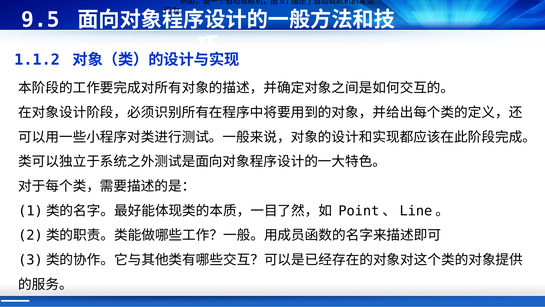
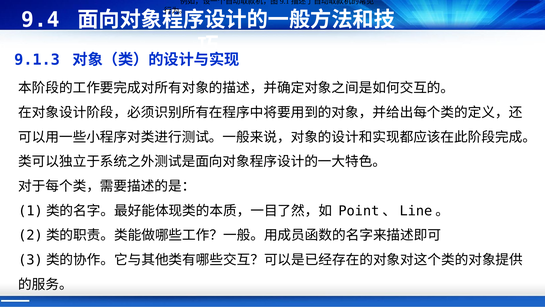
9.5: 9.5 -> 9.4
1.1.2: 1.1.2 -> 9.1.3
